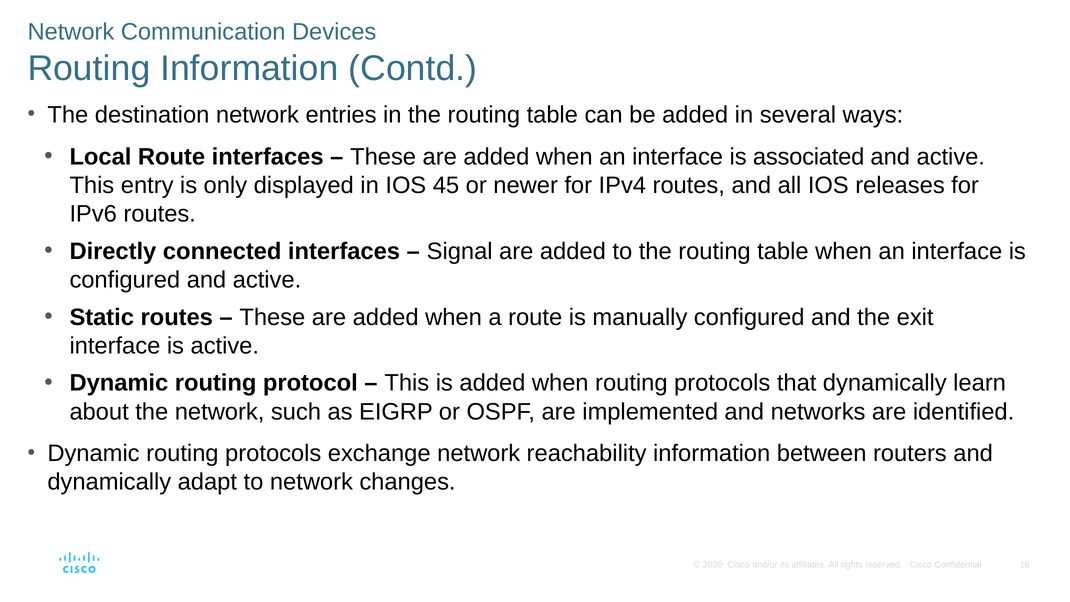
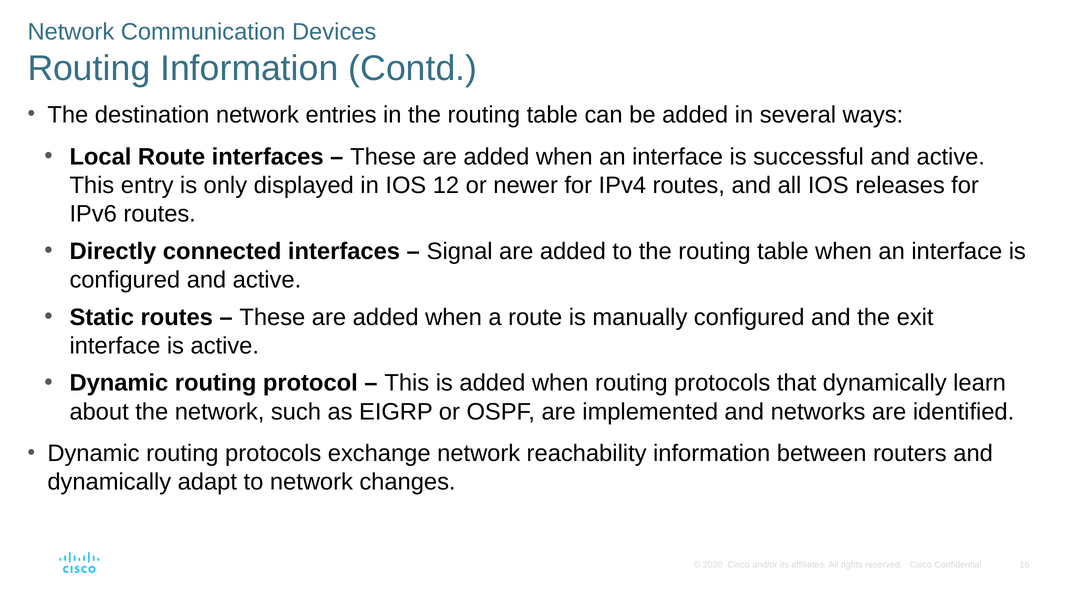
associated: associated -> successful
45: 45 -> 12
